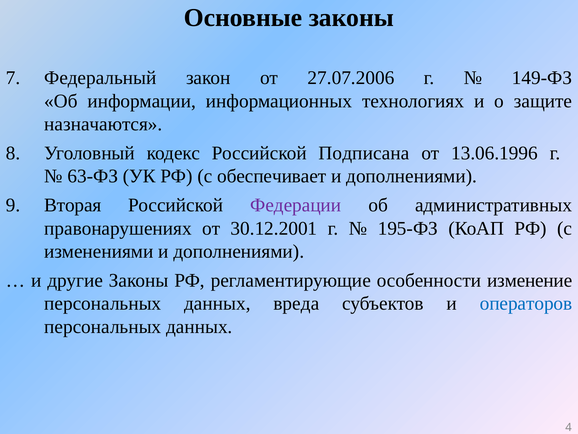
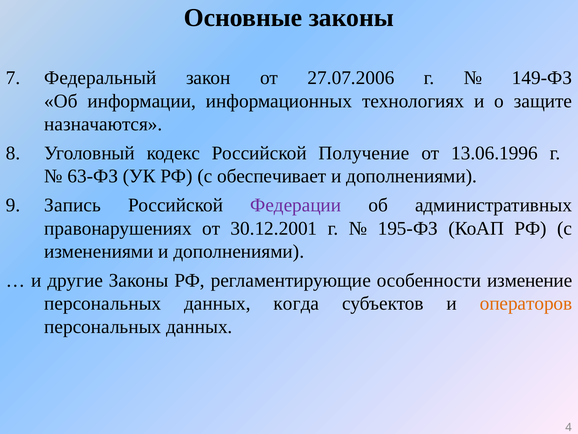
Подписана: Подписана -> Получение
Вторая: Вторая -> Запись
вреда: вреда -> когда
операторов colour: blue -> orange
